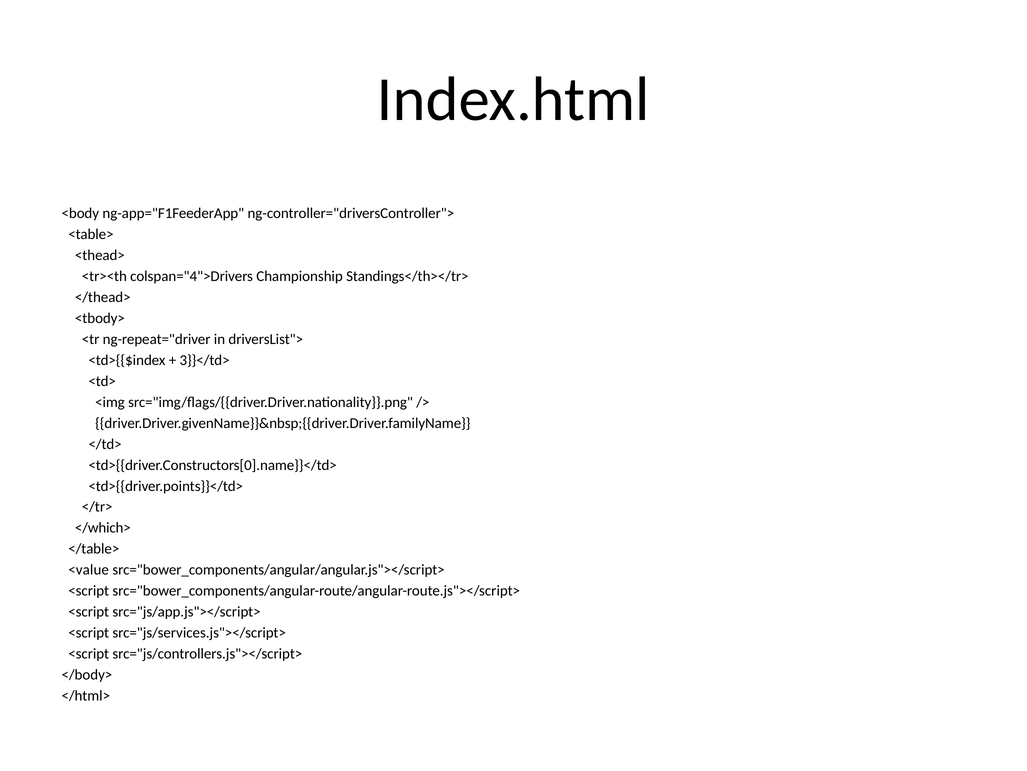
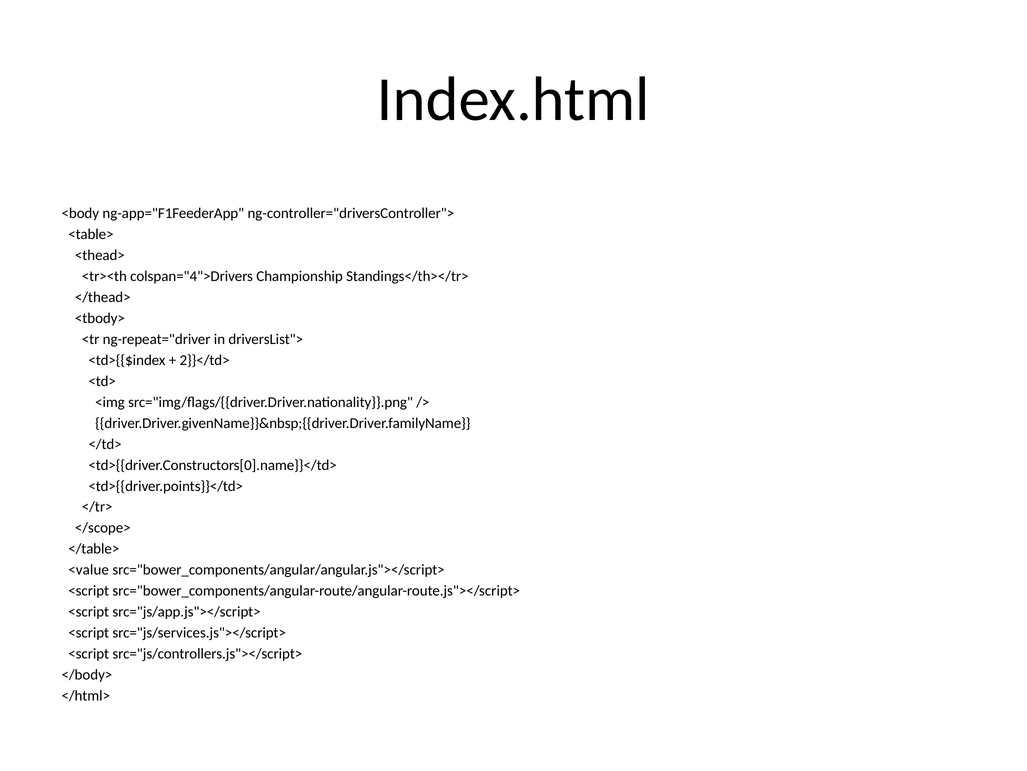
3}}</td>: 3}}</td> -> 2}}</td>
</which>: </which> -> </scope>
